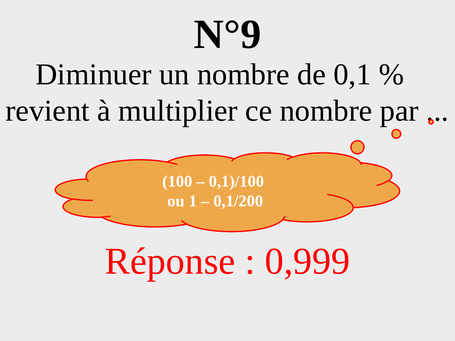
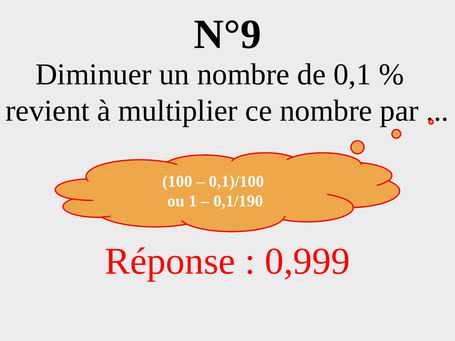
0,1/200: 0,1/200 -> 0,1/190
